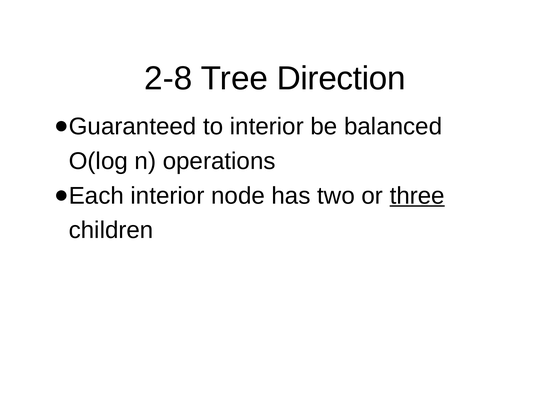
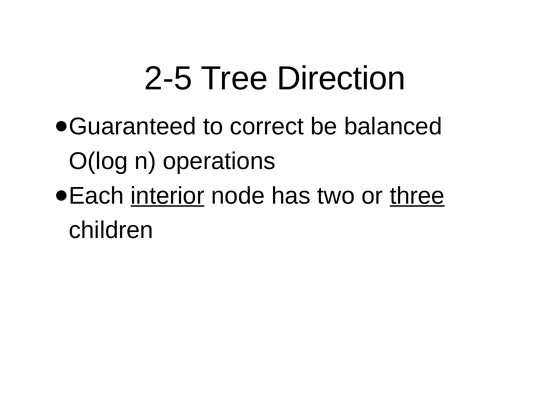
2-8: 2-8 -> 2-5
to interior: interior -> correct
interior at (168, 196) underline: none -> present
